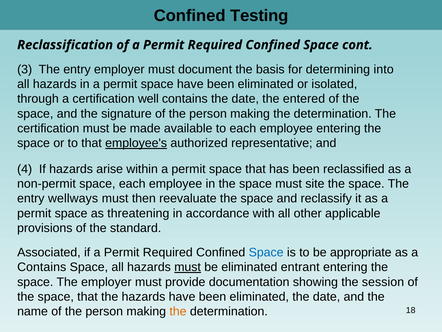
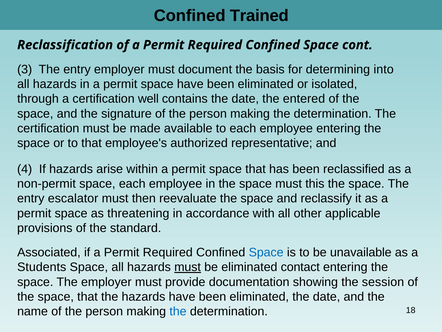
Testing: Testing -> Trained
employee's underline: present -> none
site: site -> this
wellways: wellways -> escalator
appropriate: appropriate -> unavailable
Contains at (42, 267): Contains -> Students
entrant: entrant -> contact
the at (178, 311) colour: orange -> blue
